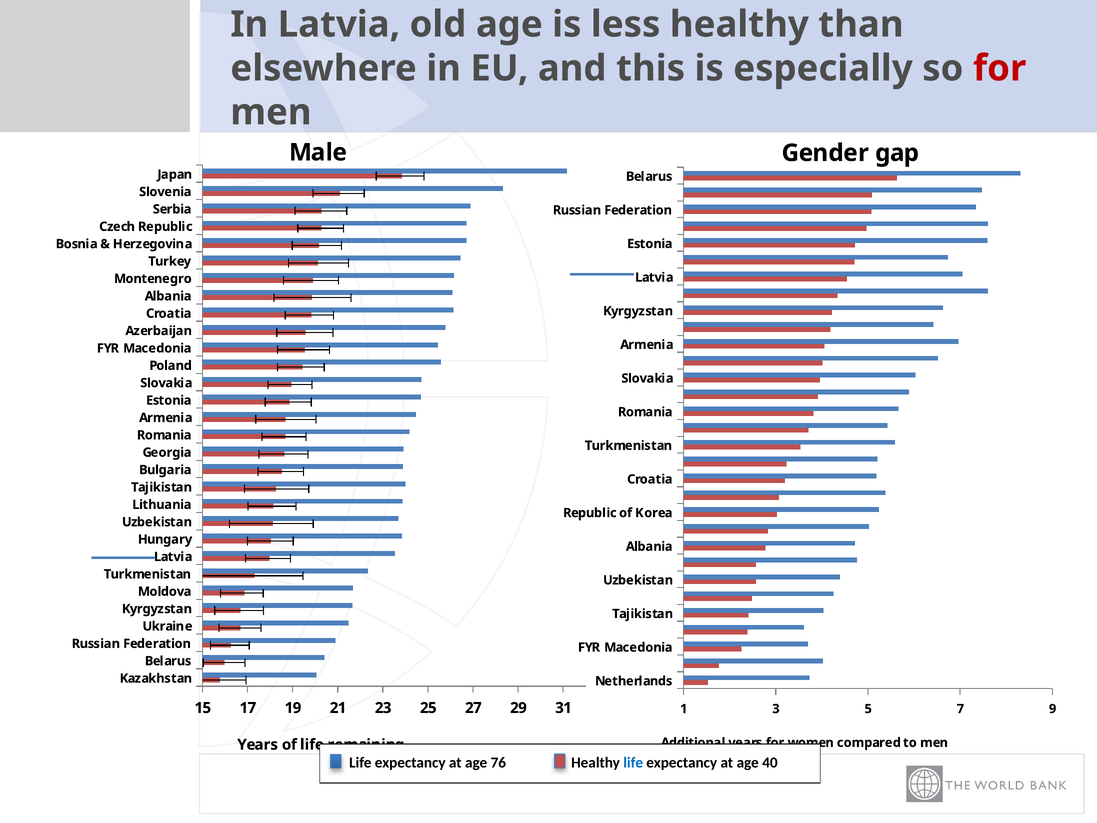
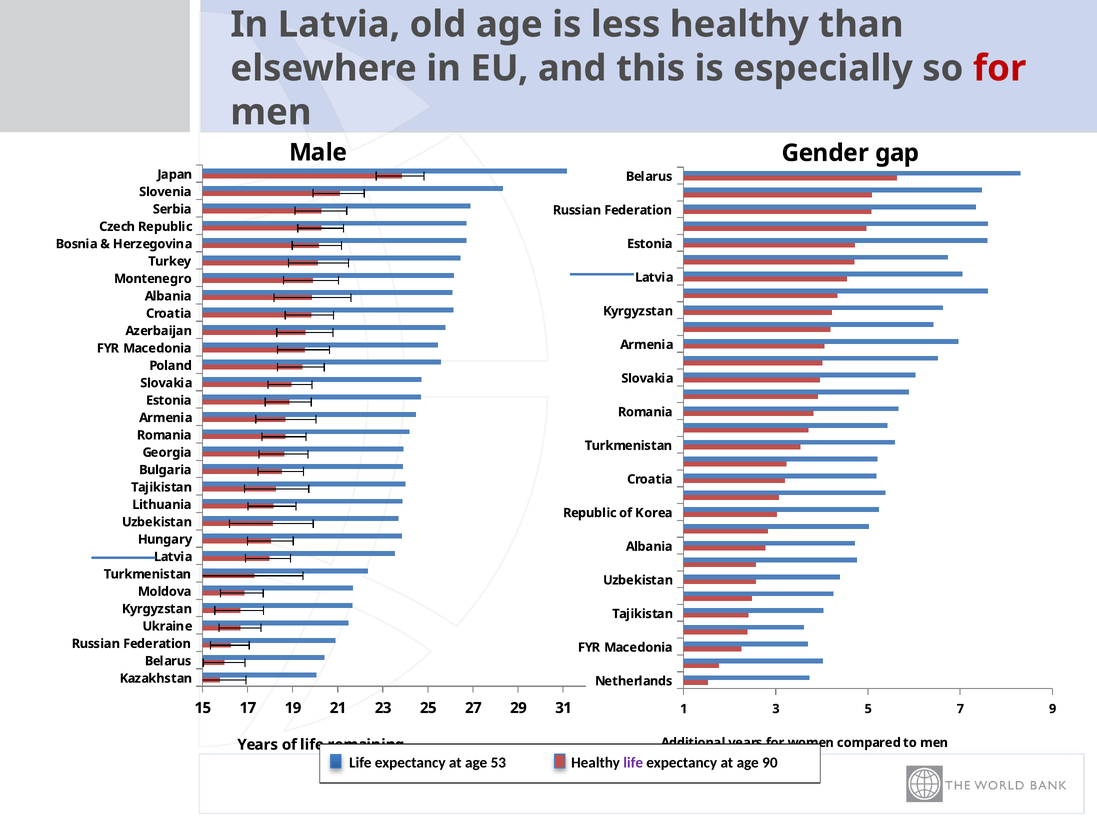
76: 76 -> 53
life at (633, 762) colour: blue -> purple
40: 40 -> 90
